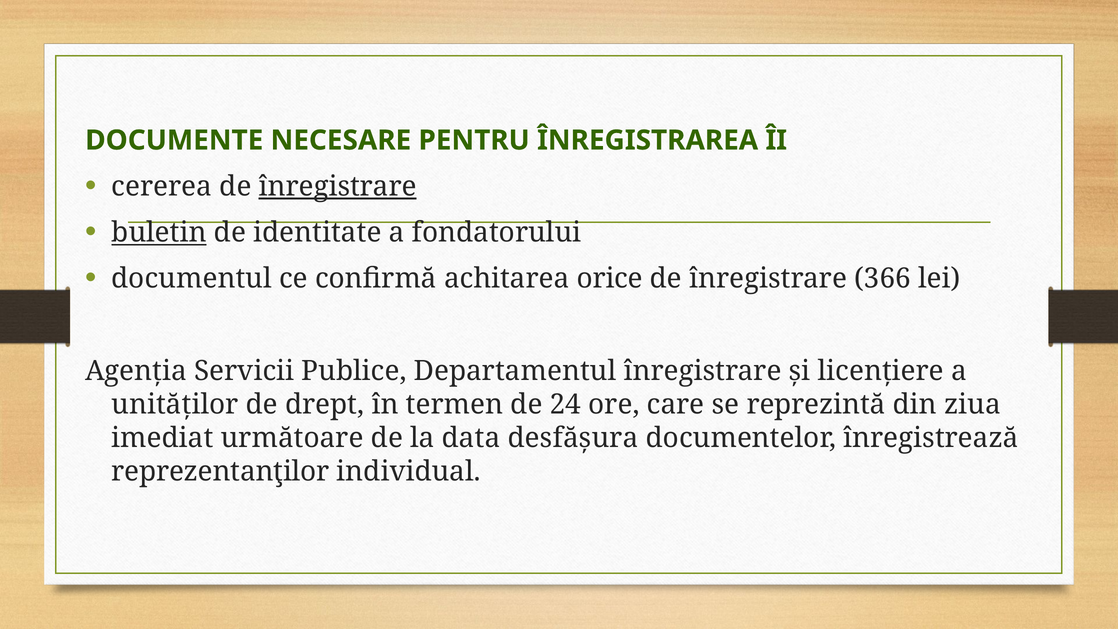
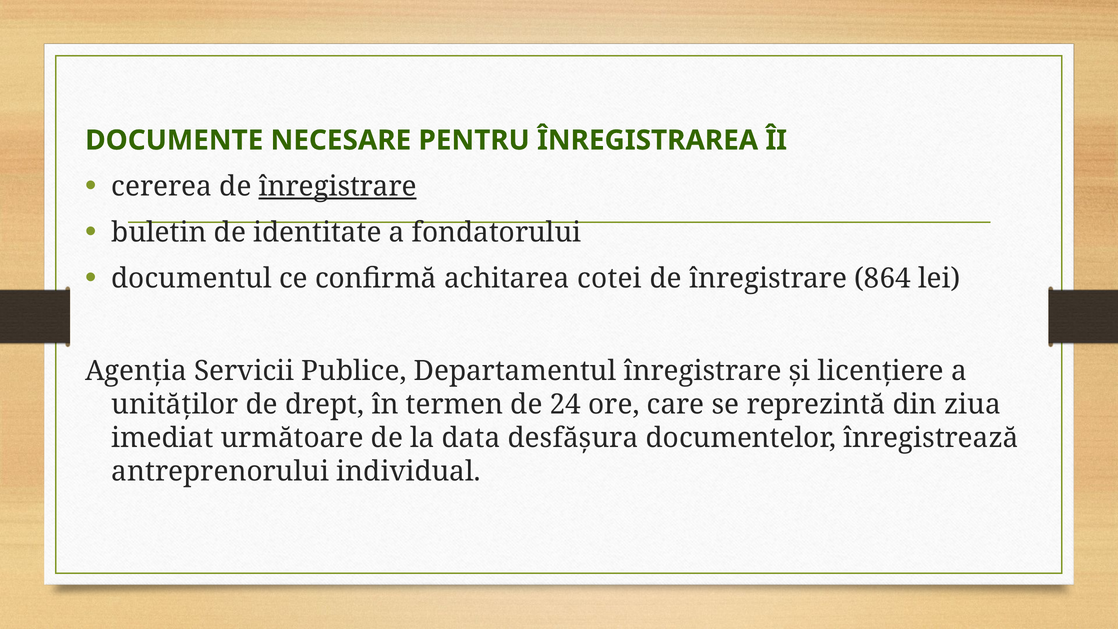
buletin underline: present -> none
orice: orice -> cotei
366: 366 -> 864
reprezentanţilor: reprezentanţilor -> antreprenorului
